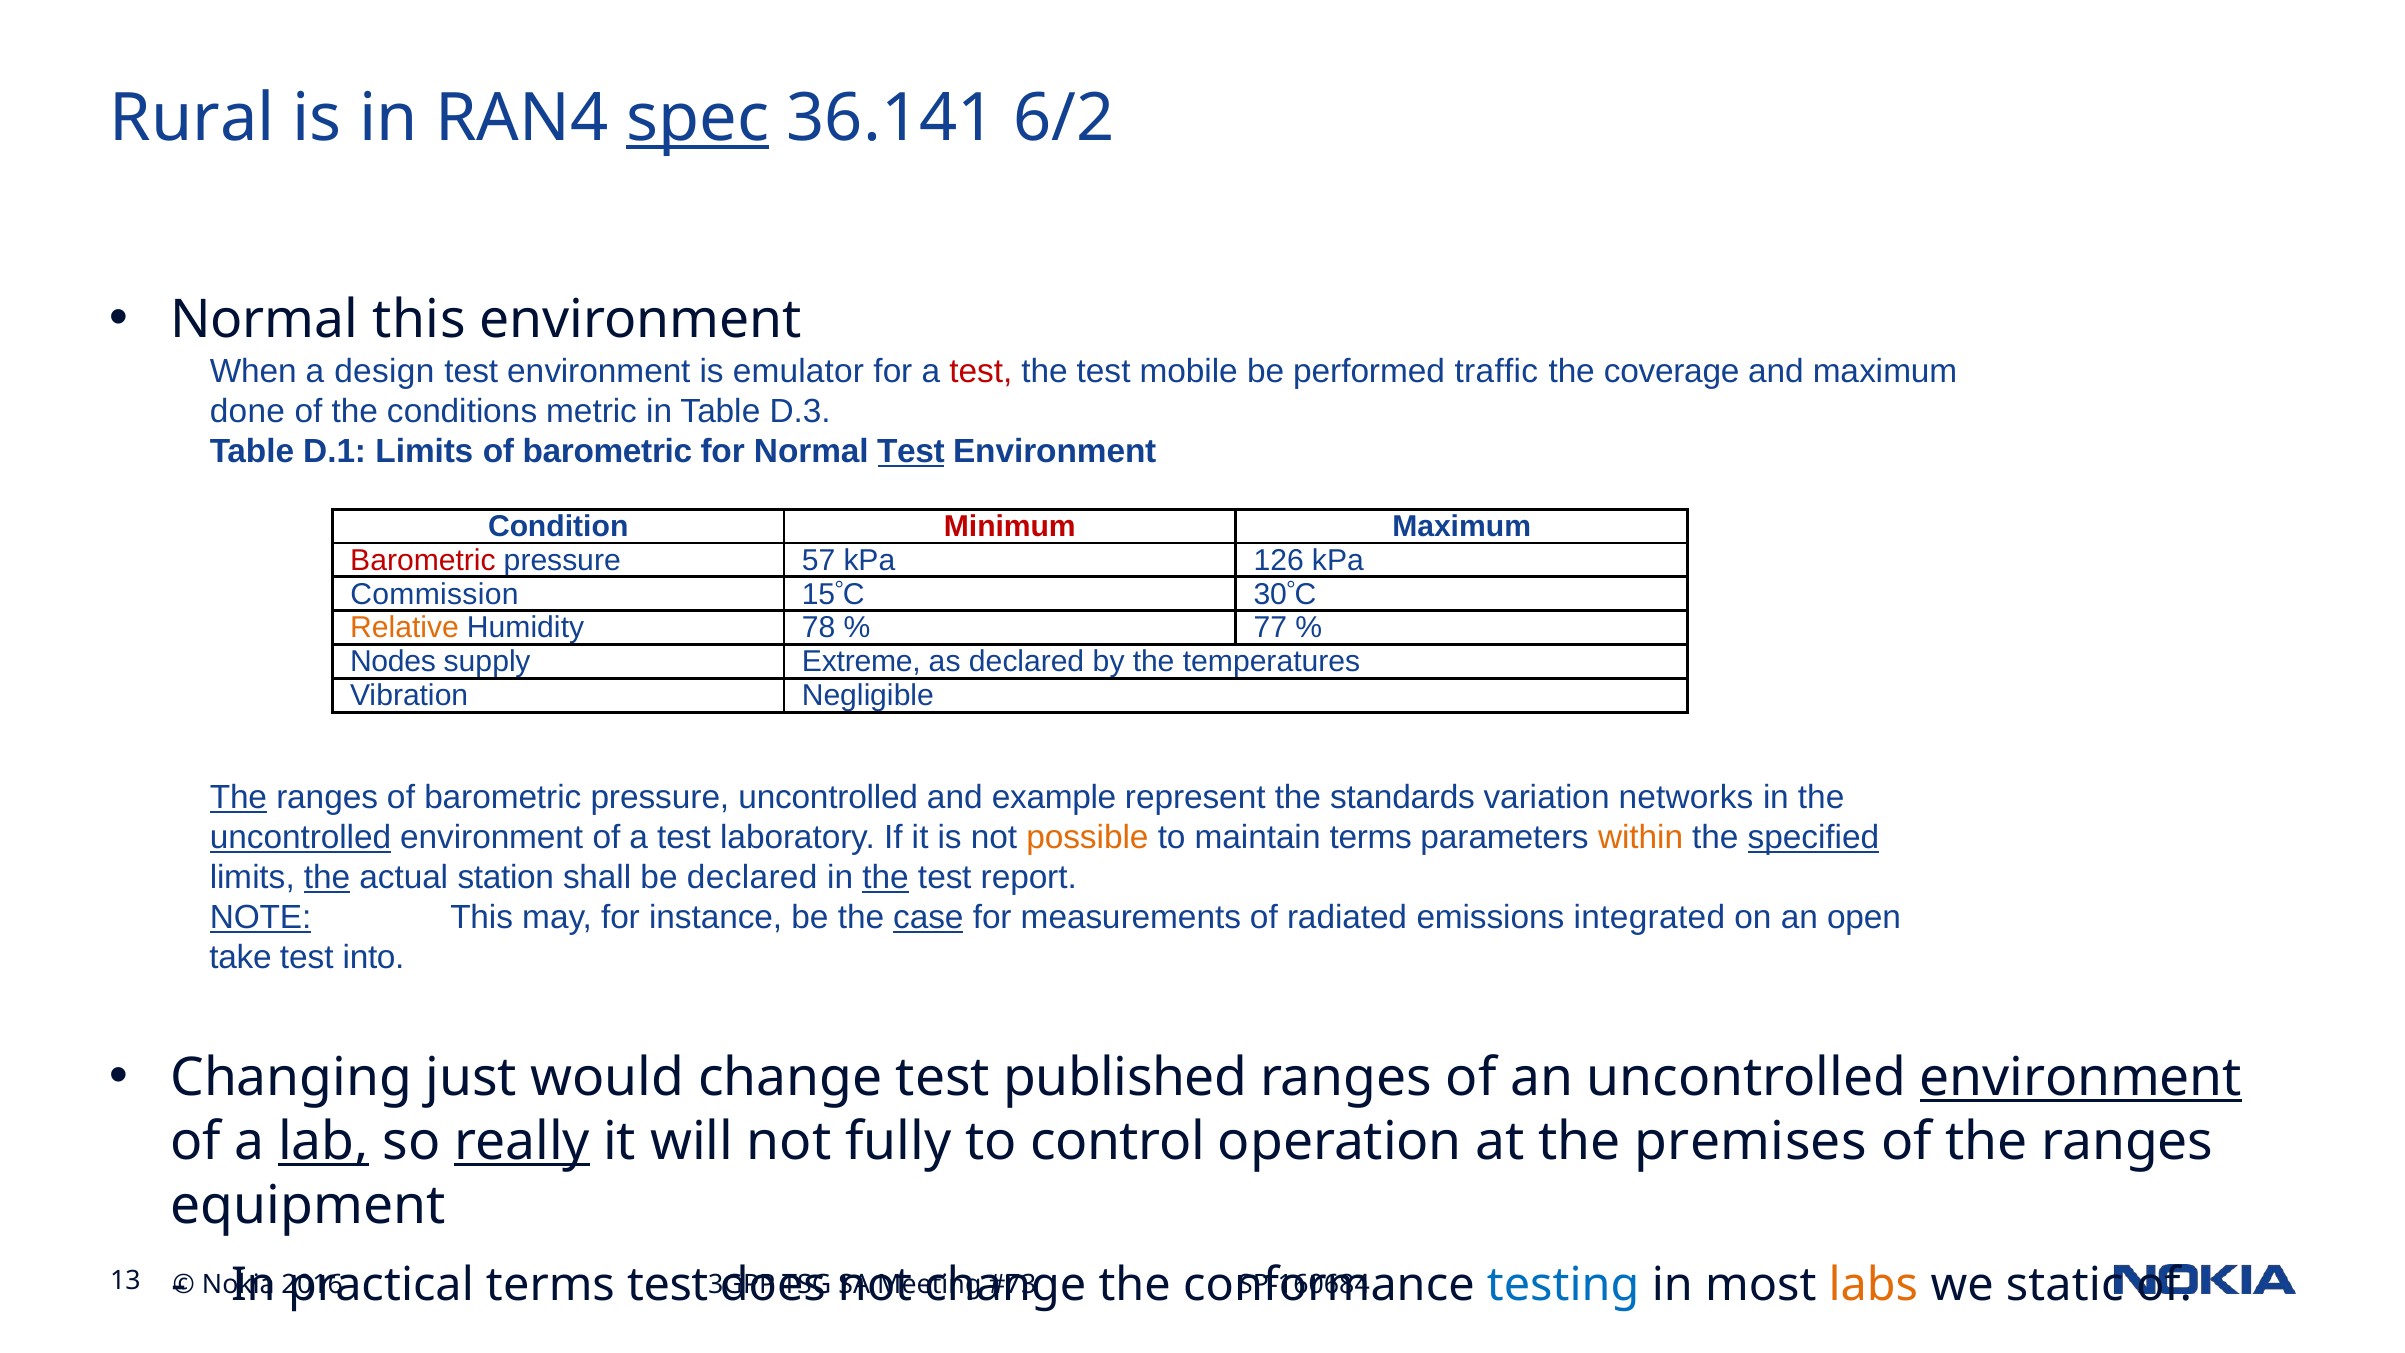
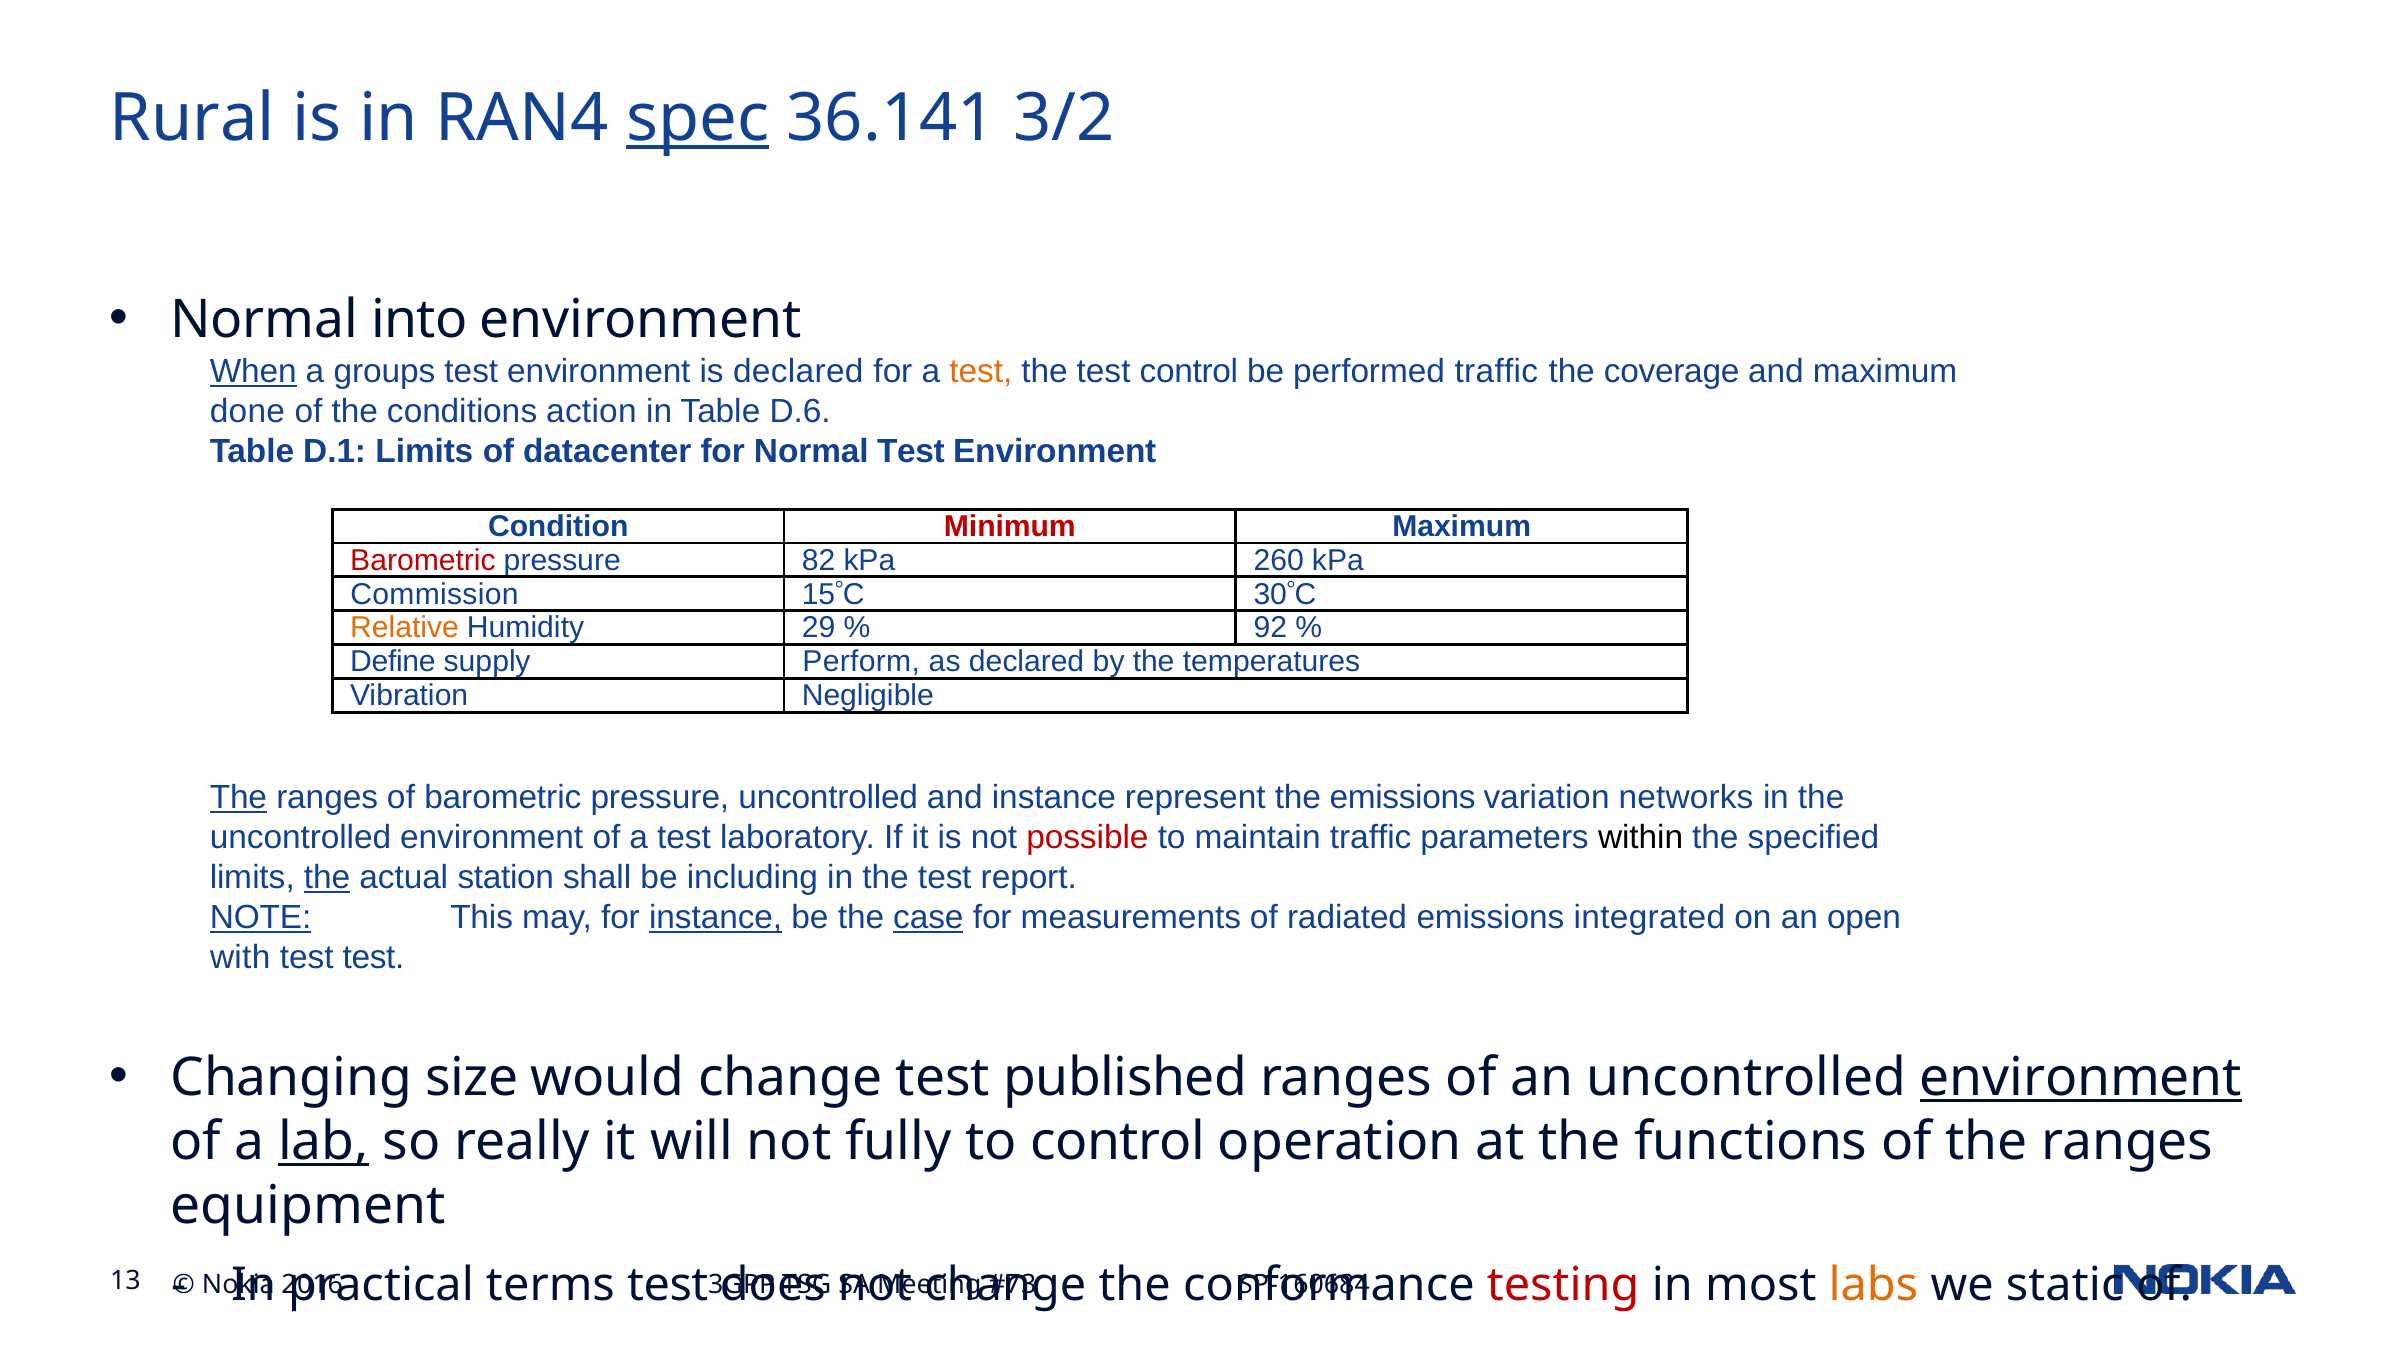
6/2: 6/2 -> 3/2
Normal this: this -> into
When underline: none -> present
design: design -> groups
is emulator: emulator -> declared
test at (981, 372) colour: red -> orange
test mobile: mobile -> control
metric: metric -> action
D.3: D.3 -> D.6
Limits of barometric: barometric -> datacenter
Test at (911, 452) underline: present -> none
57: 57 -> 82
126: 126 -> 260
78: 78 -> 29
77: 77 -> 92
Nodes: Nodes -> Define
Extreme: Extreme -> Perform
and example: example -> instance
the standards: standards -> emissions
uncontrolled at (301, 837) underline: present -> none
possible colour: orange -> red
maintain terms: terms -> traffic
within colour: orange -> black
specified underline: present -> none
be declared: declared -> including
the at (886, 877) underline: present -> none
instance at (716, 918) underline: none -> present
take: take -> with
test into: into -> test
just: just -> size
really underline: present -> none
premises: premises -> functions
testing colour: blue -> red
